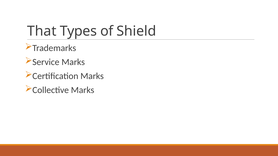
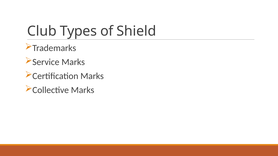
That: That -> Club
